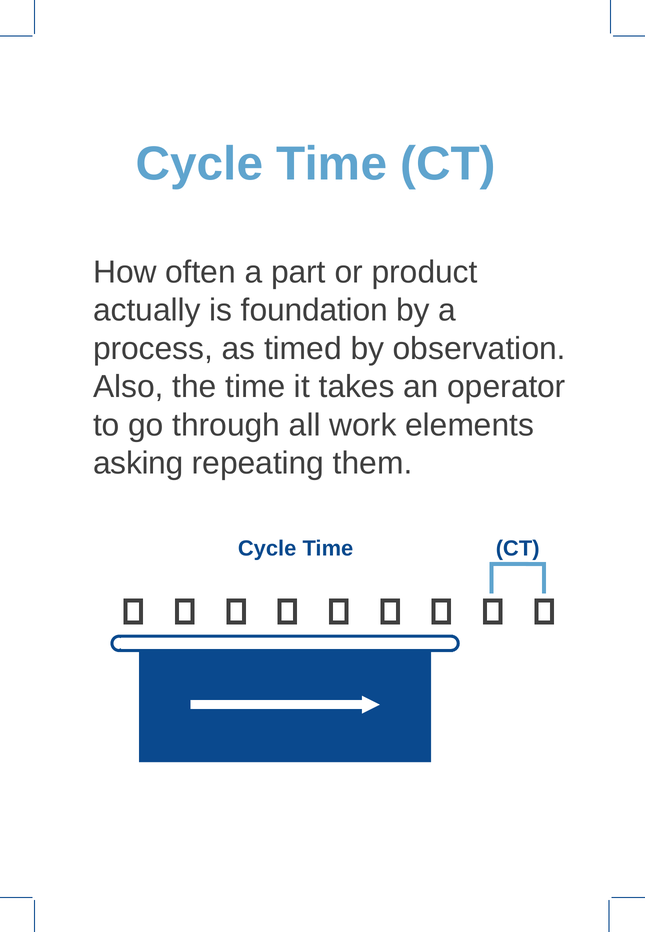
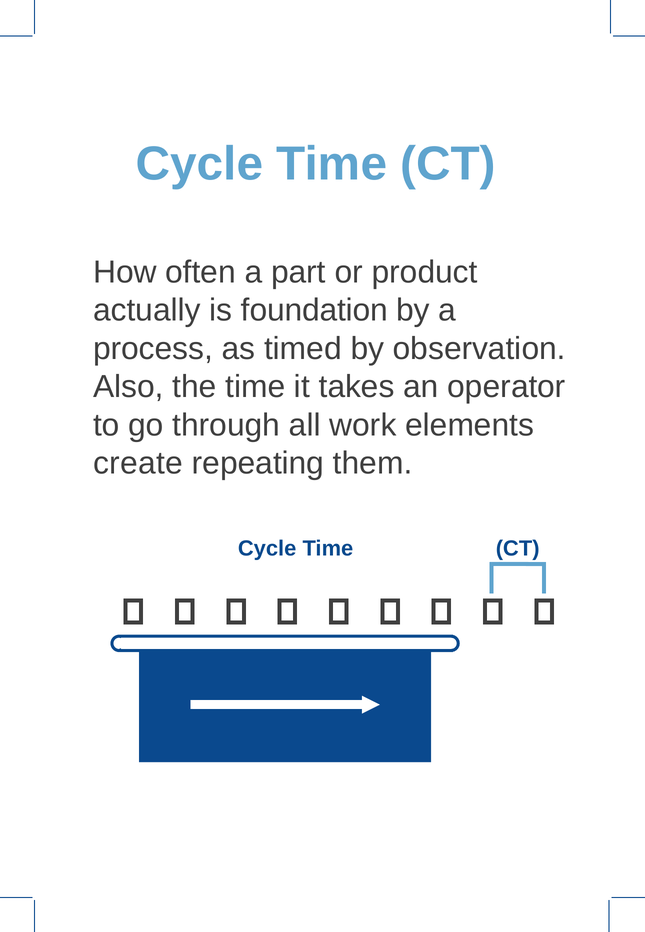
asking: asking -> create
